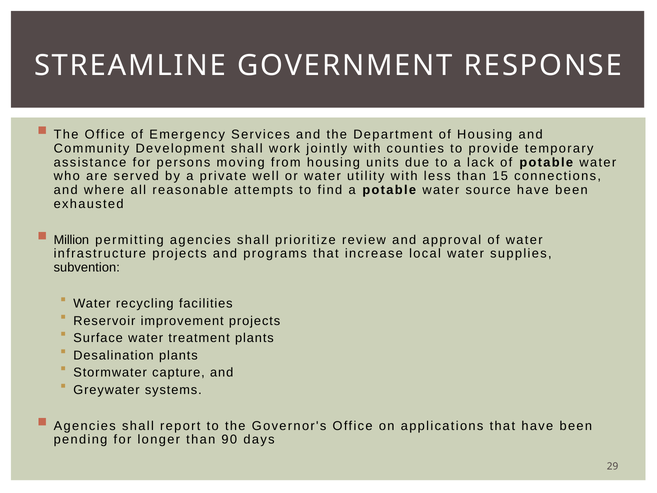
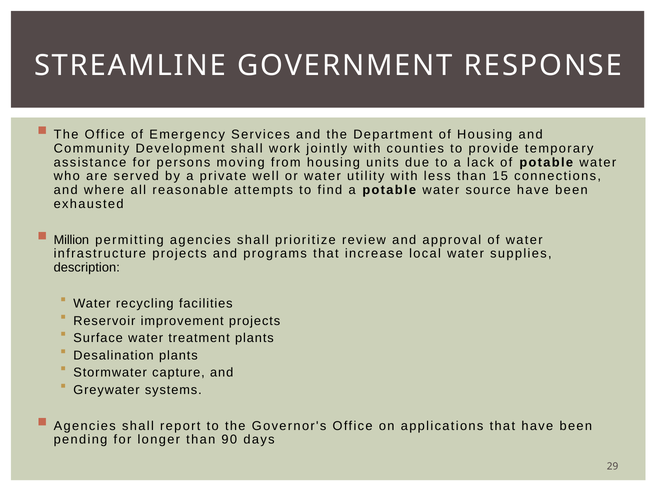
subvention: subvention -> description
